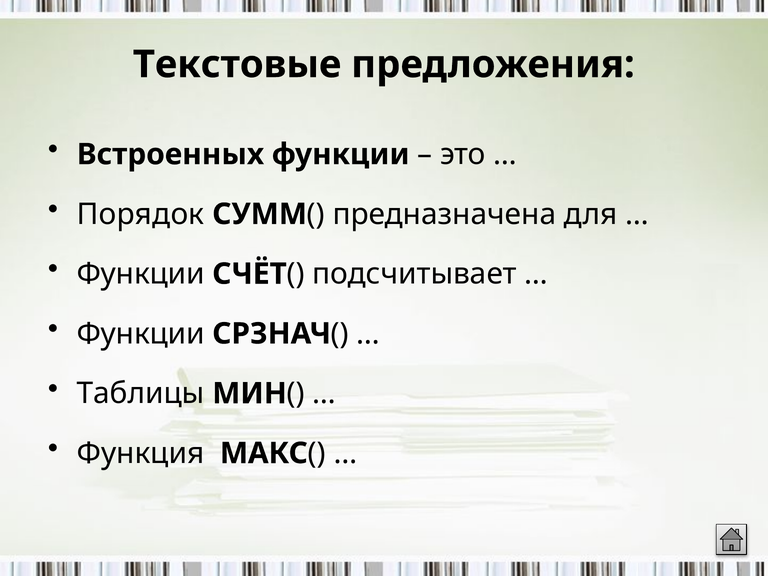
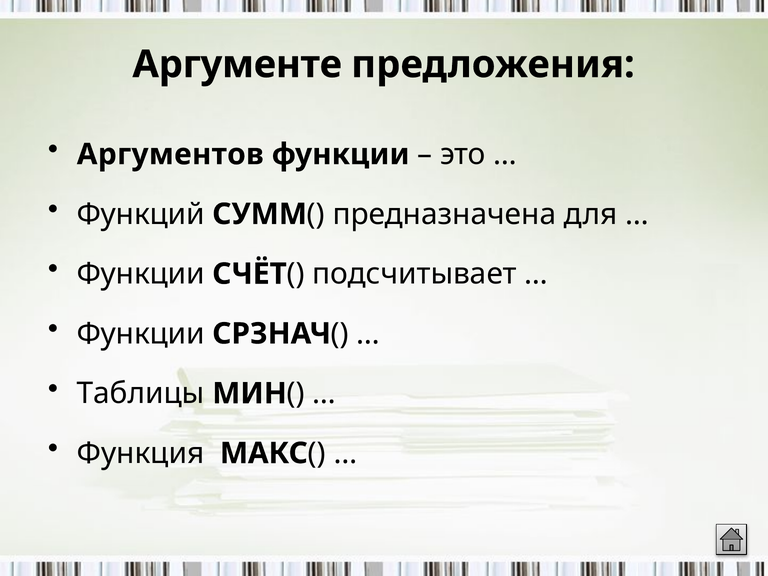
Текстовые: Текстовые -> Аргументе
Встроенных: Встроенных -> Аргументов
Порядок: Порядок -> Функций
